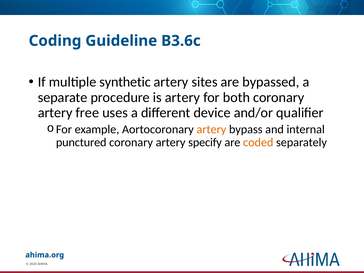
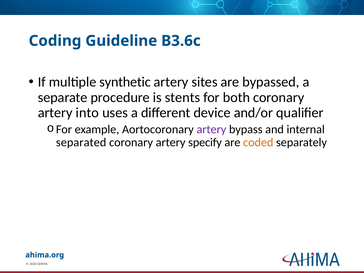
is artery: artery -> stents
free: free -> into
artery at (211, 129) colour: orange -> purple
punctured: punctured -> separated
